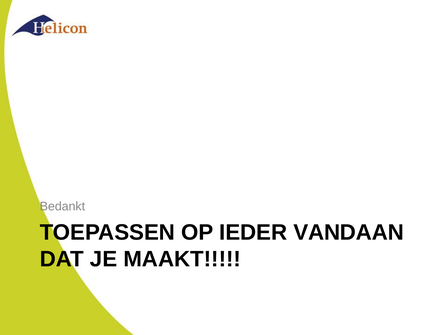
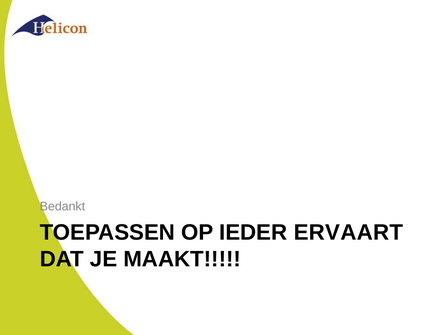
VANDAAN: VANDAAN -> ERVAART
